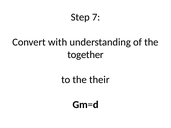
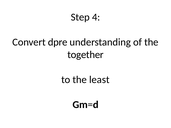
7: 7 -> 4
with: with -> dpre
their: their -> least
